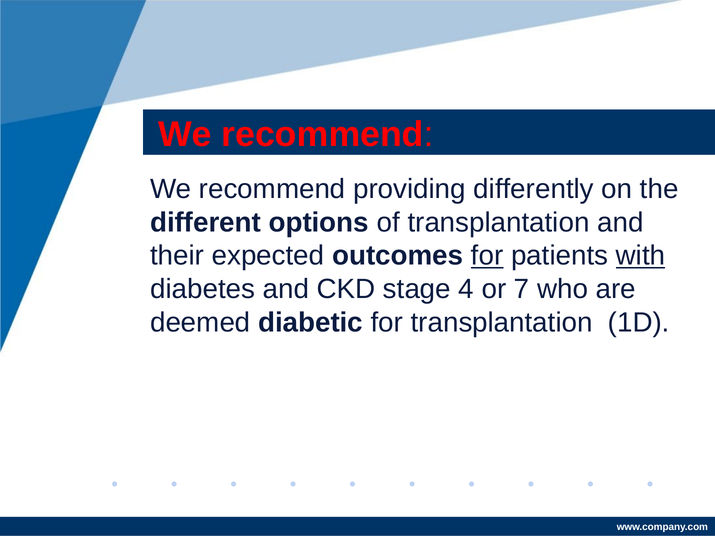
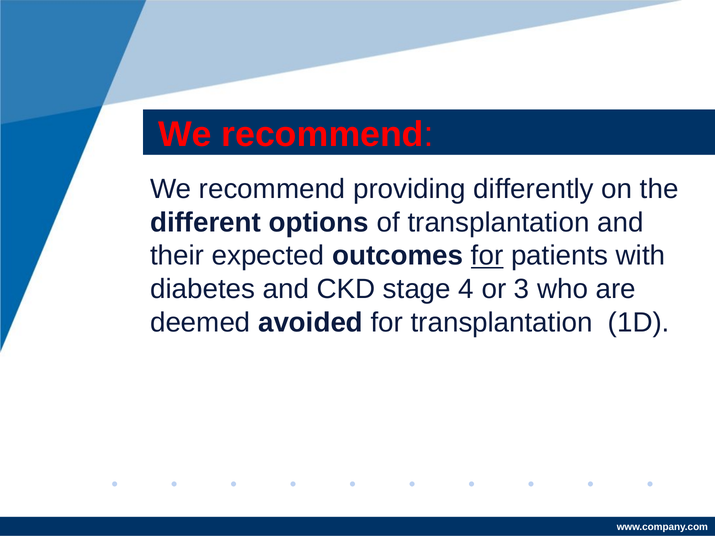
with underline: present -> none
7: 7 -> 3
diabetic: diabetic -> avoided
